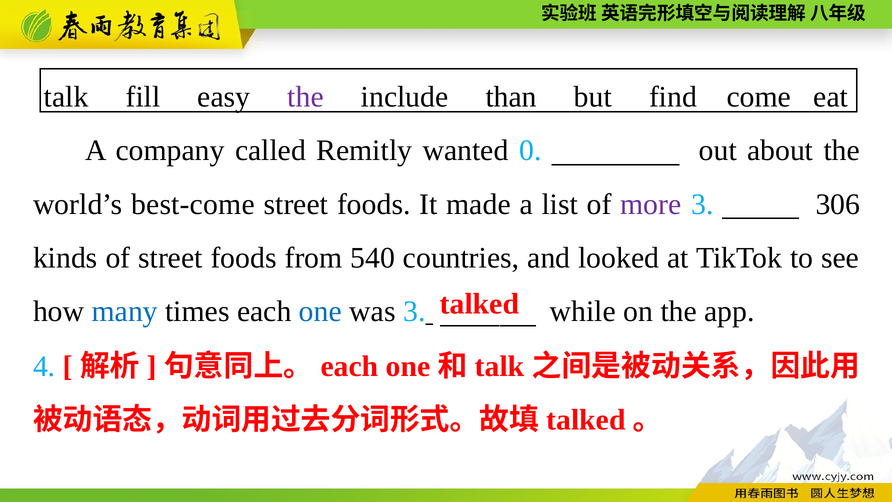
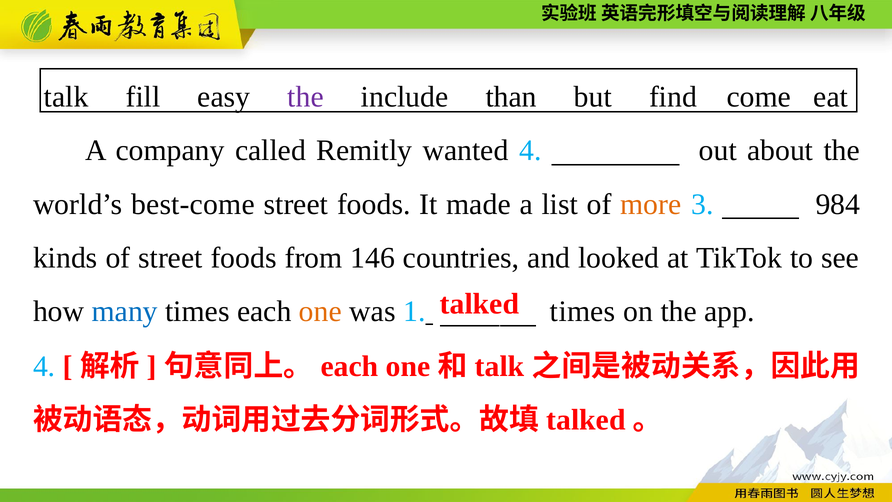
wanted 0: 0 -> 4
more colour: purple -> orange
306: 306 -> 984
540: 540 -> 146
one at (320, 311) colour: blue -> orange
was 3: 3 -> 1
while at (583, 311): while -> times
